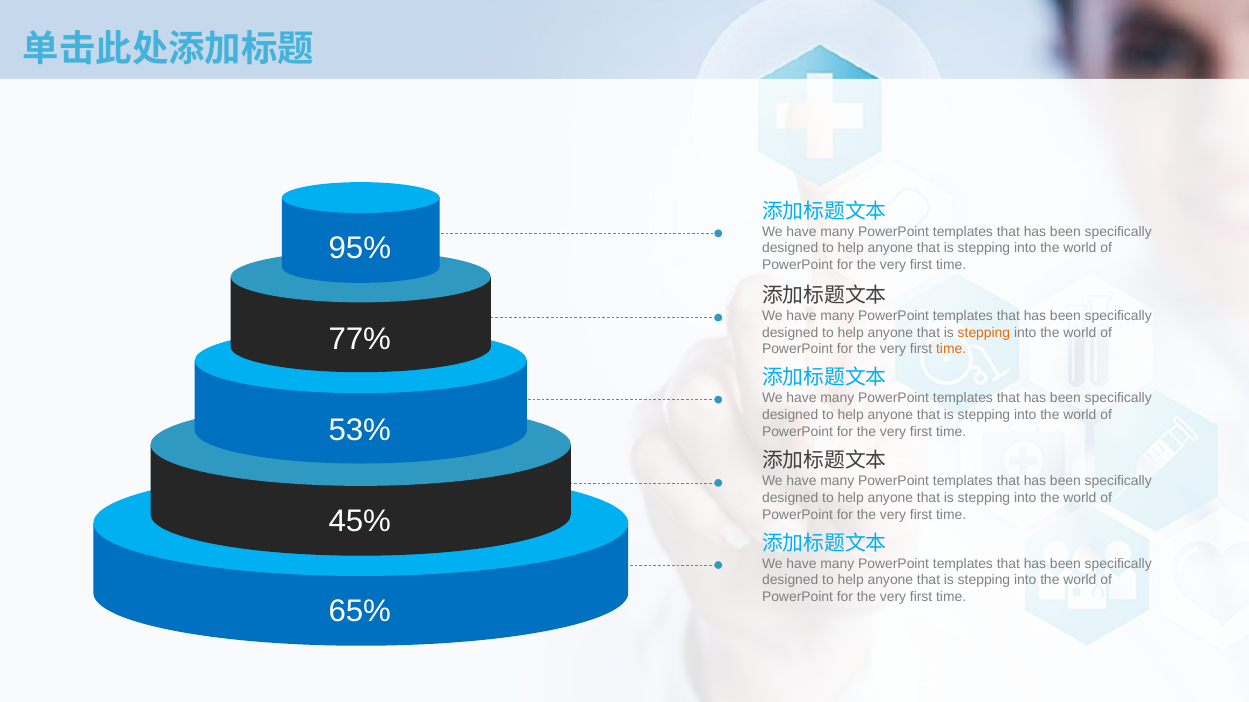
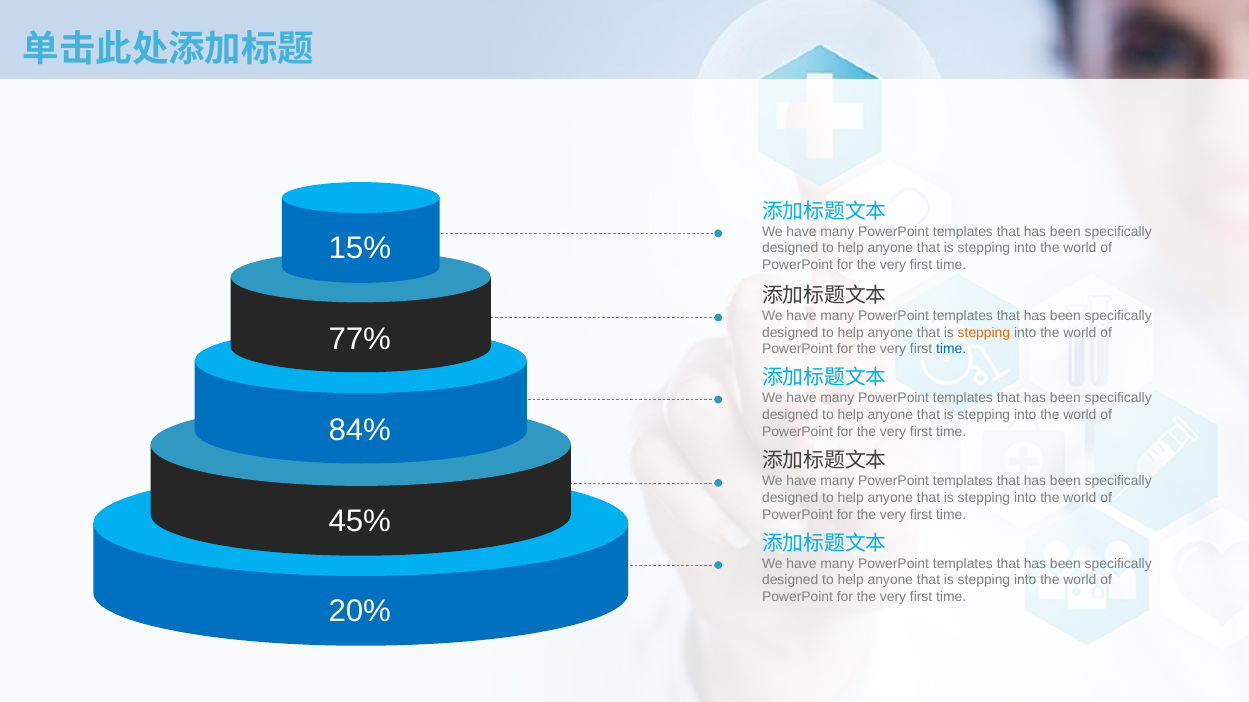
95%: 95% -> 15%
time at (951, 350) colour: orange -> blue
53%: 53% -> 84%
65%: 65% -> 20%
